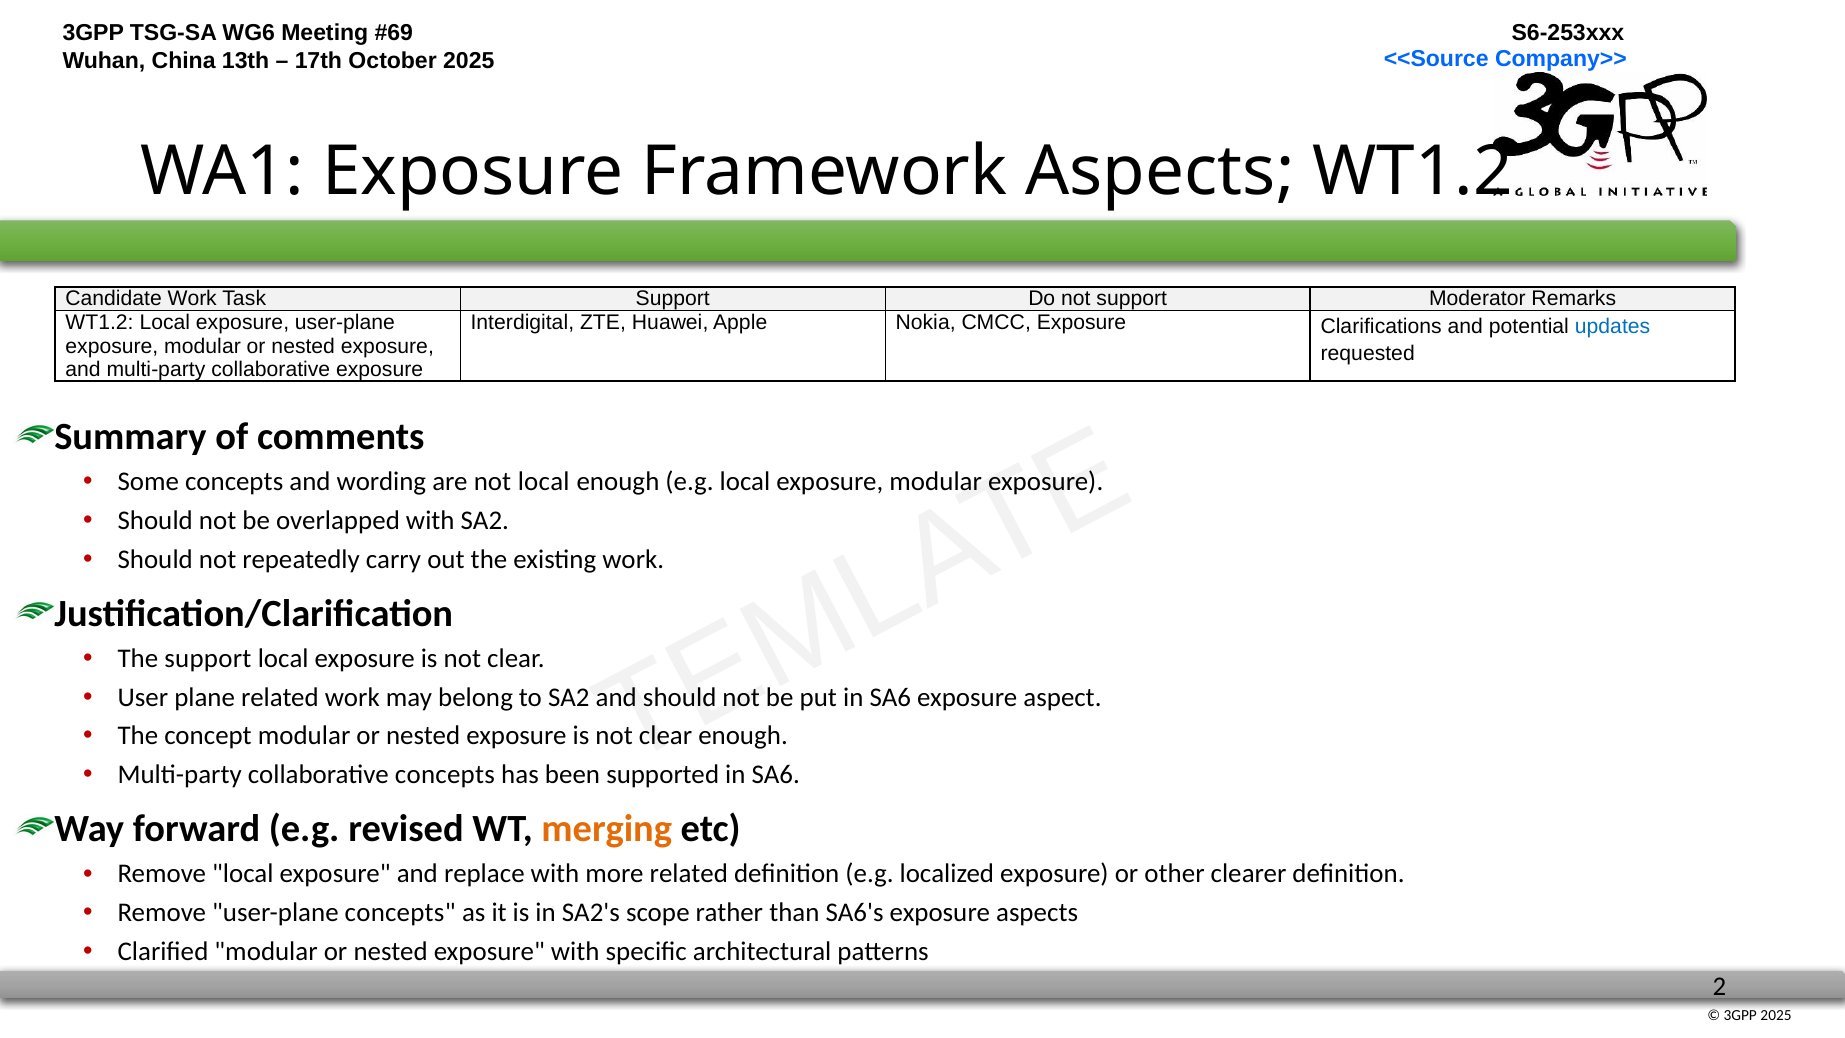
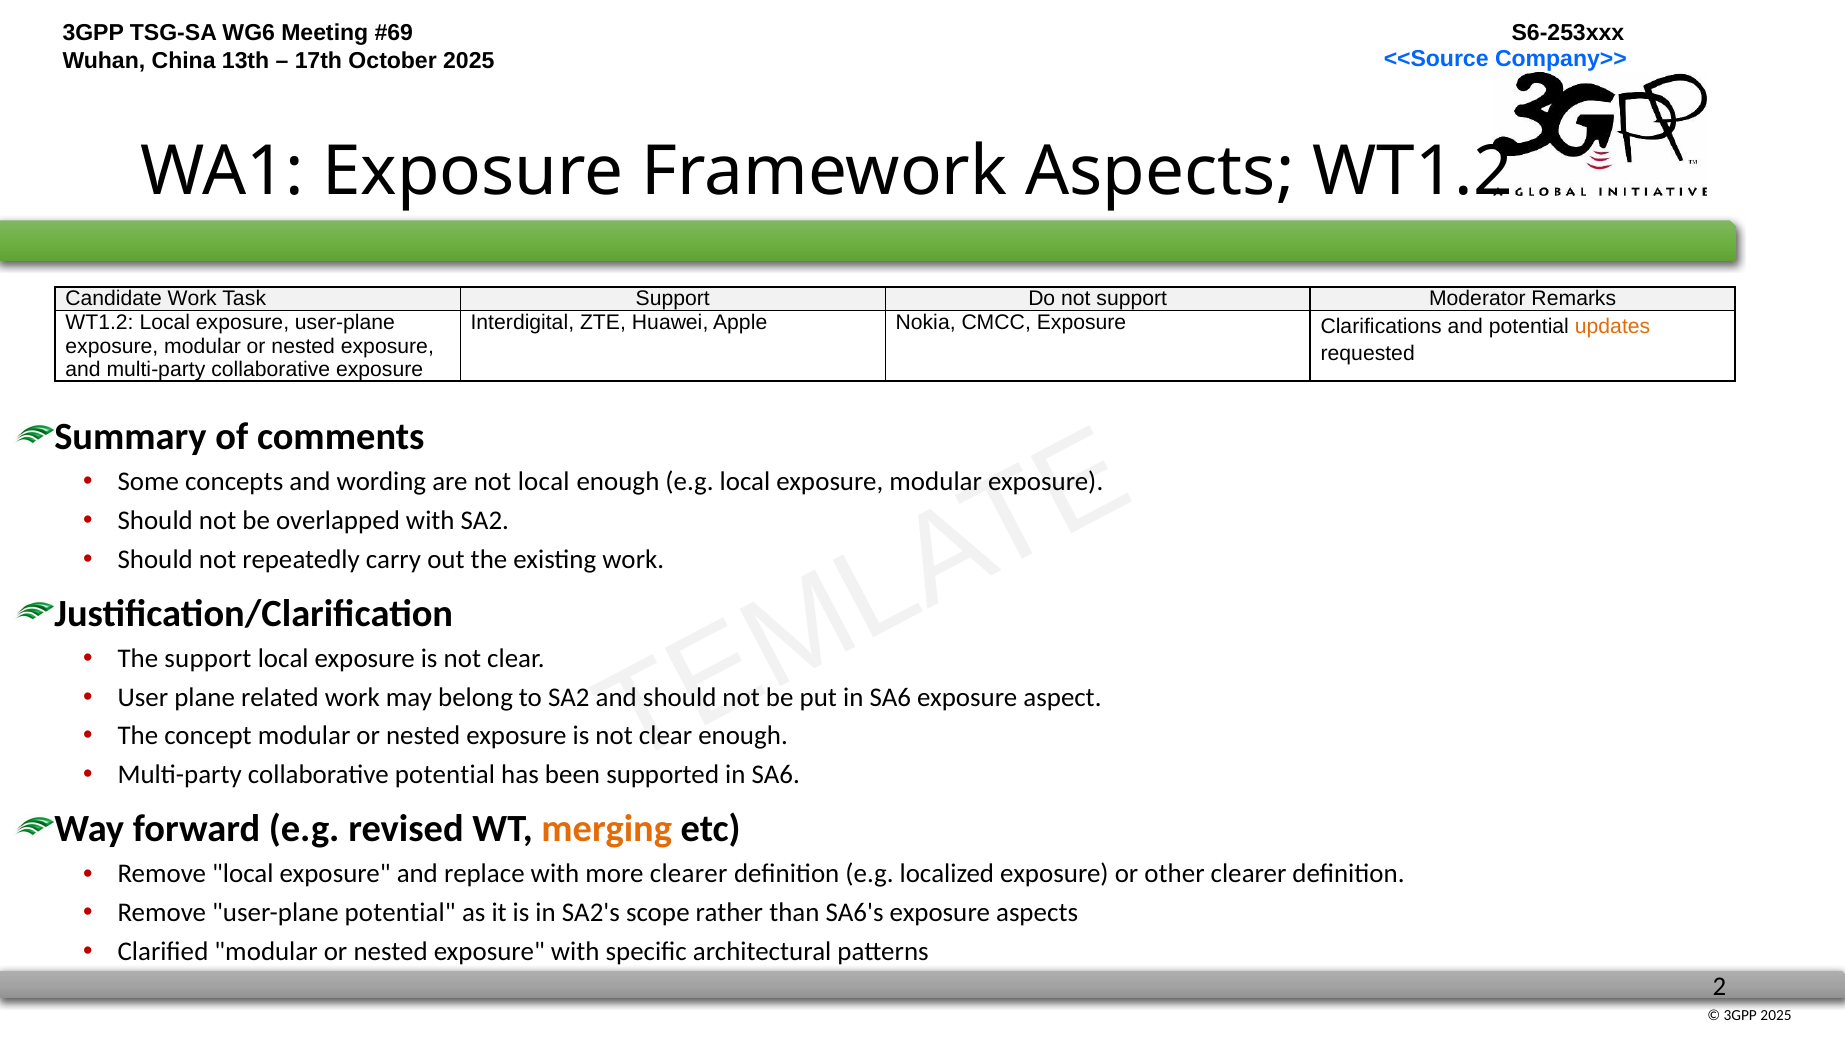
updates colour: blue -> orange
collaborative concepts: concepts -> potential
more related: related -> clearer
user-plane concepts: concepts -> potential
